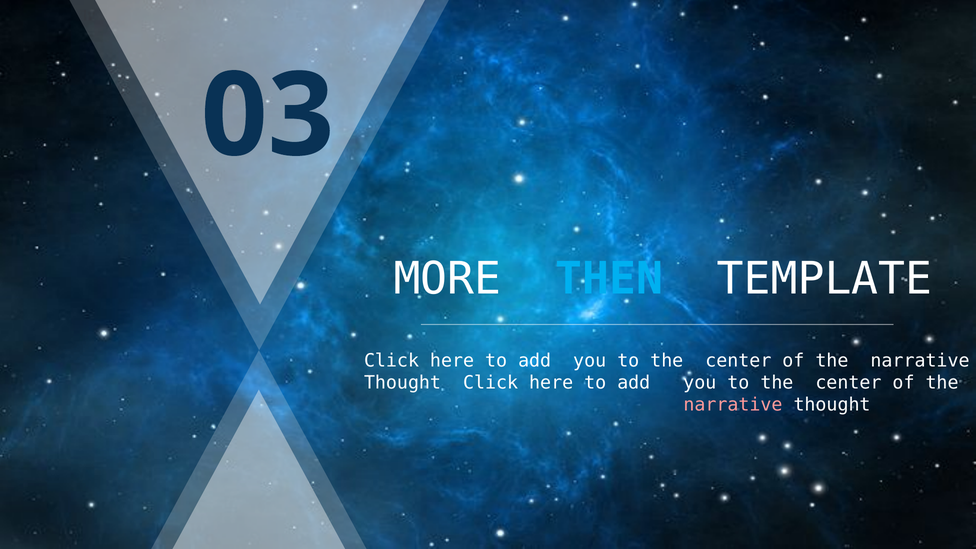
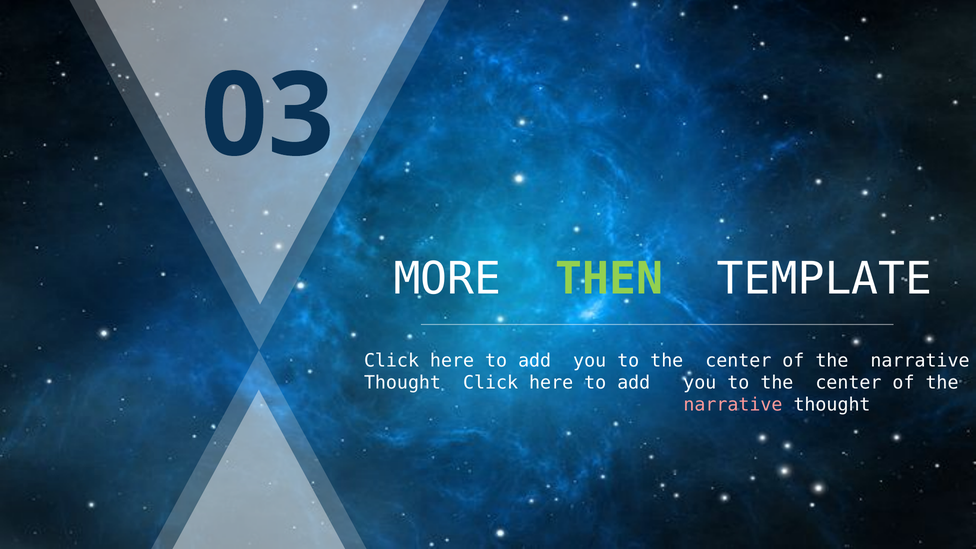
THEN colour: light blue -> light green
